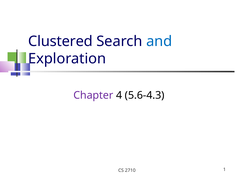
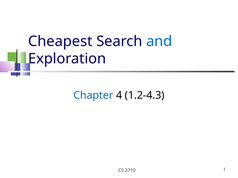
Clustered: Clustered -> Cheapest
Chapter colour: purple -> blue
5.6-4.3: 5.6-4.3 -> 1.2-4.3
